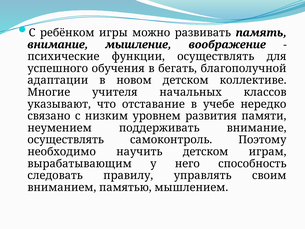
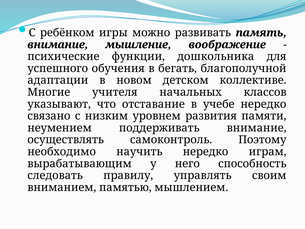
функции осуществлять: осуществлять -> дошкольника
научить детском: детском -> нередко
